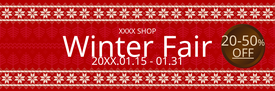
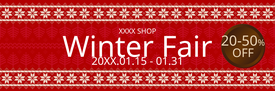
OFF underline: present -> none
